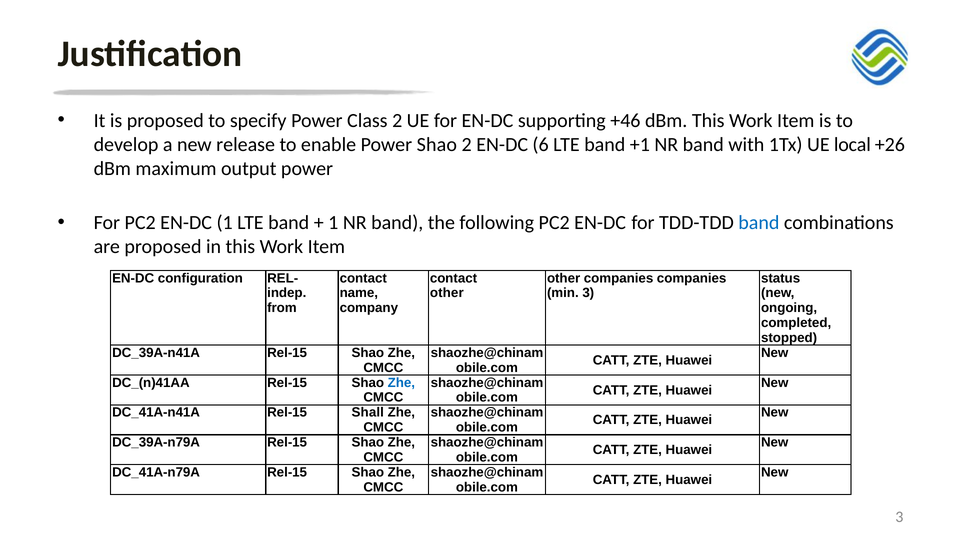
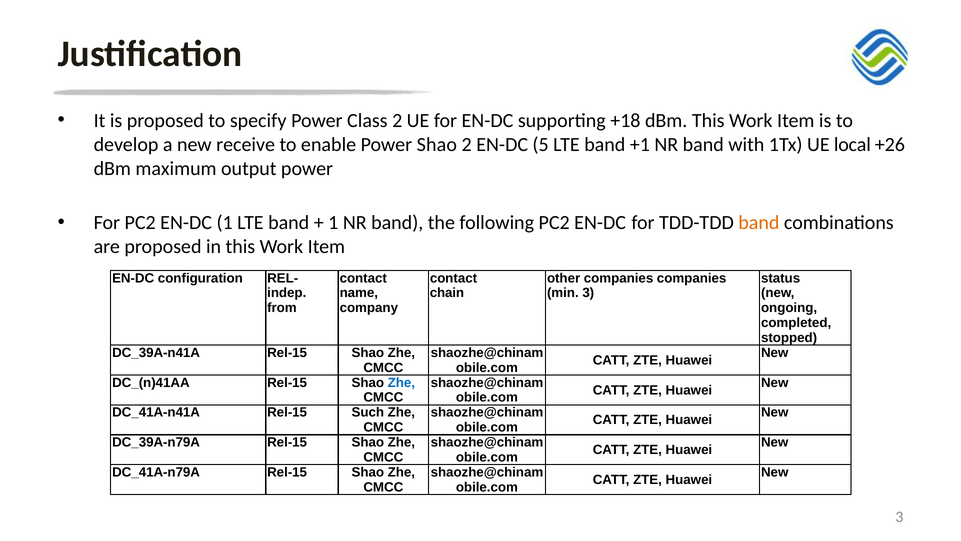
+46: +46 -> +18
release: release -> receive
6: 6 -> 5
band at (759, 223) colour: blue -> orange
other at (447, 293): other -> chain
Shall: Shall -> Such
